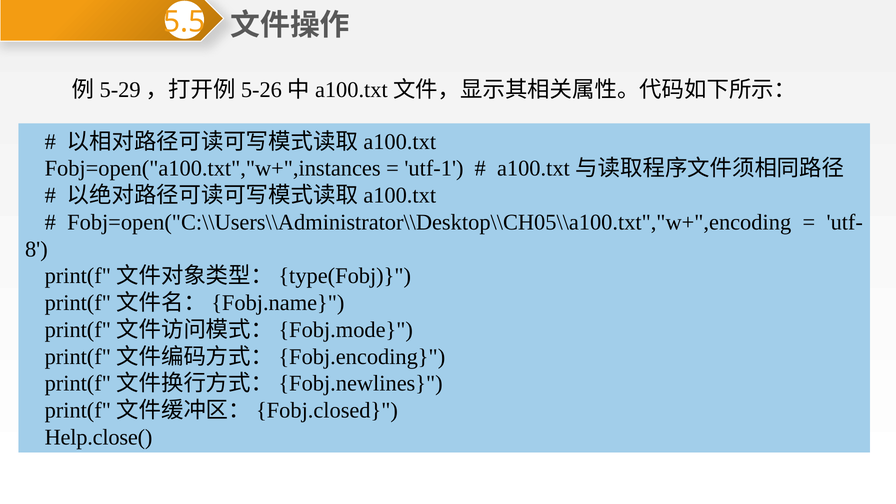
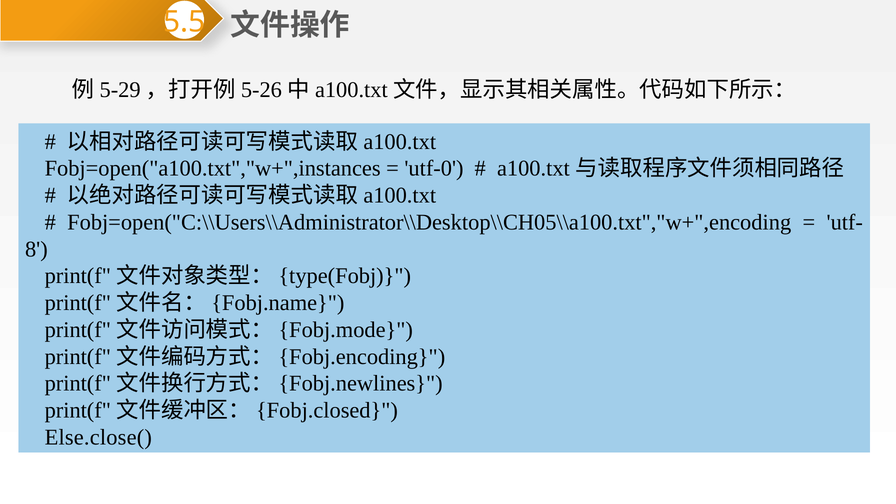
utf-1: utf-1 -> utf-0
Help.close(: Help.close( -> Else.close(
